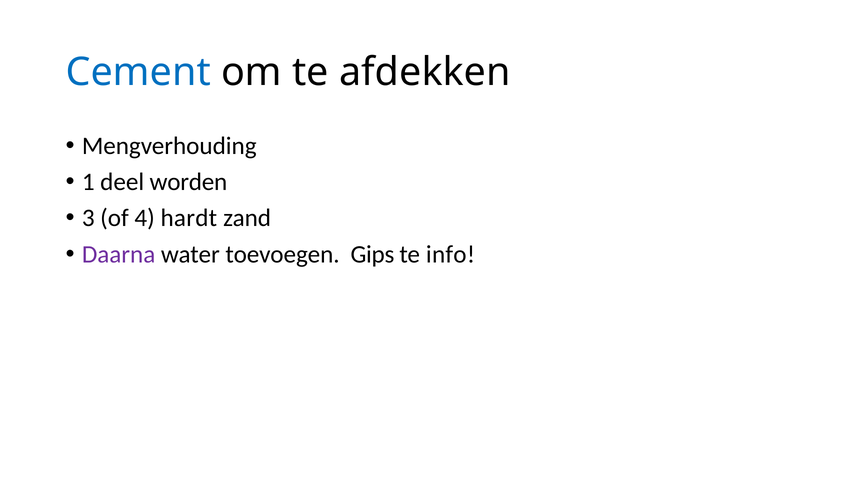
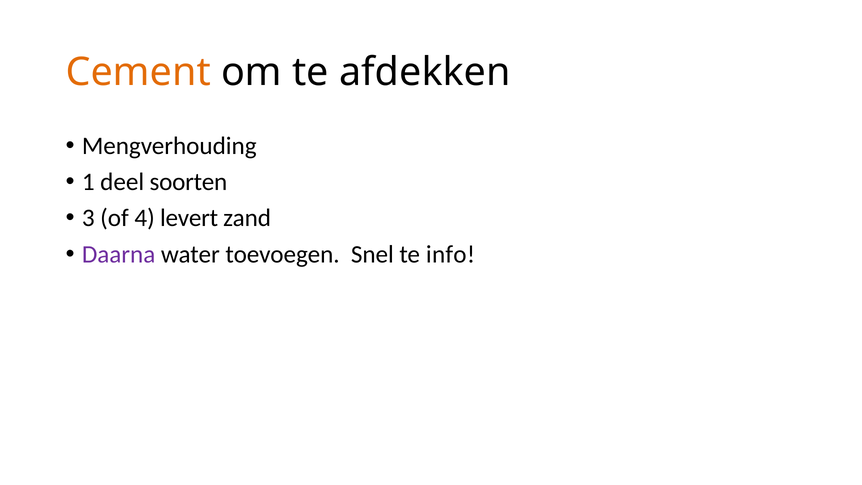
Cement colour: blue -> orange
worden: worden -> soorten
hardt: hardt -> levert
Gips: Gips -> Snel
